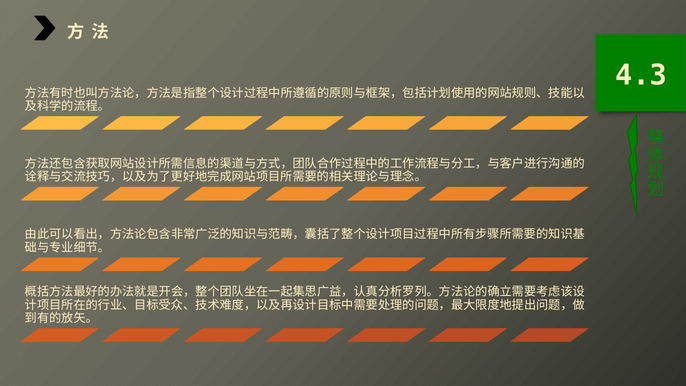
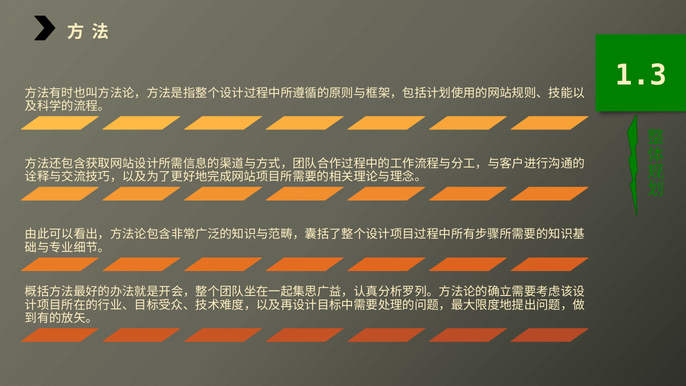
4.3: 4.3 -> 1.3
